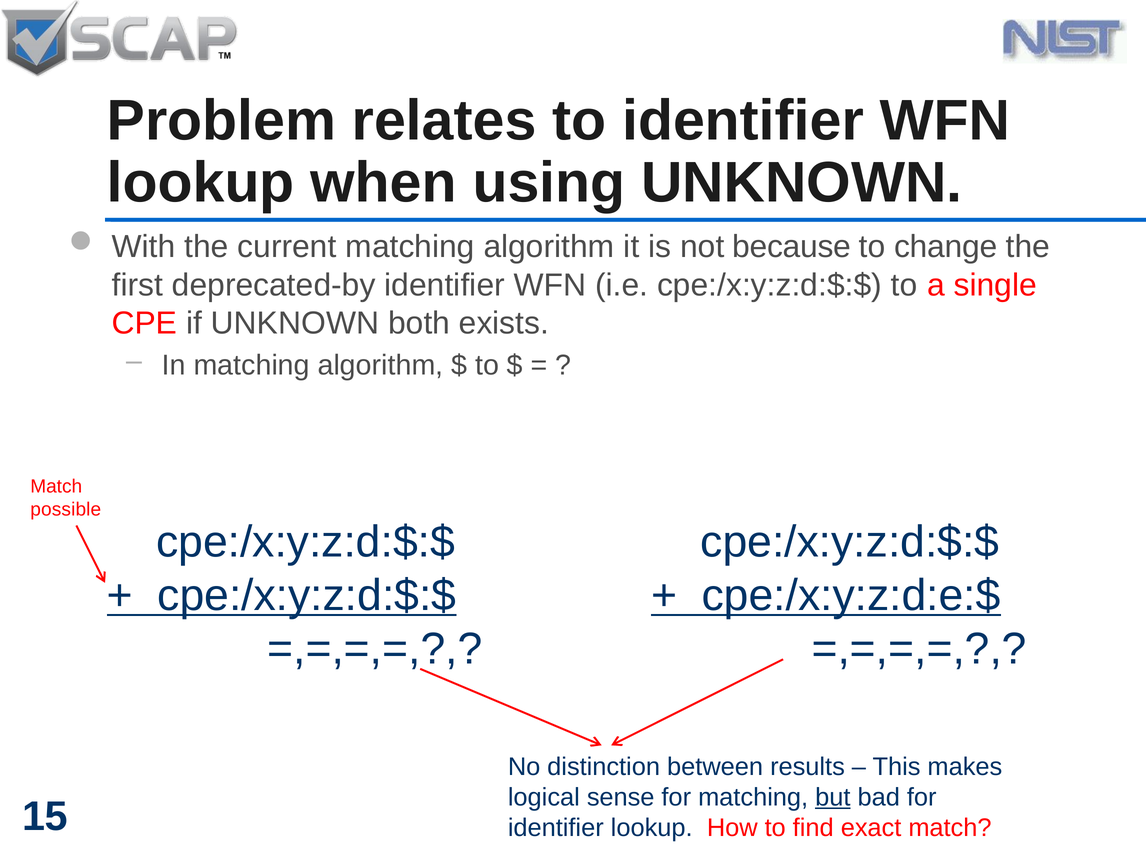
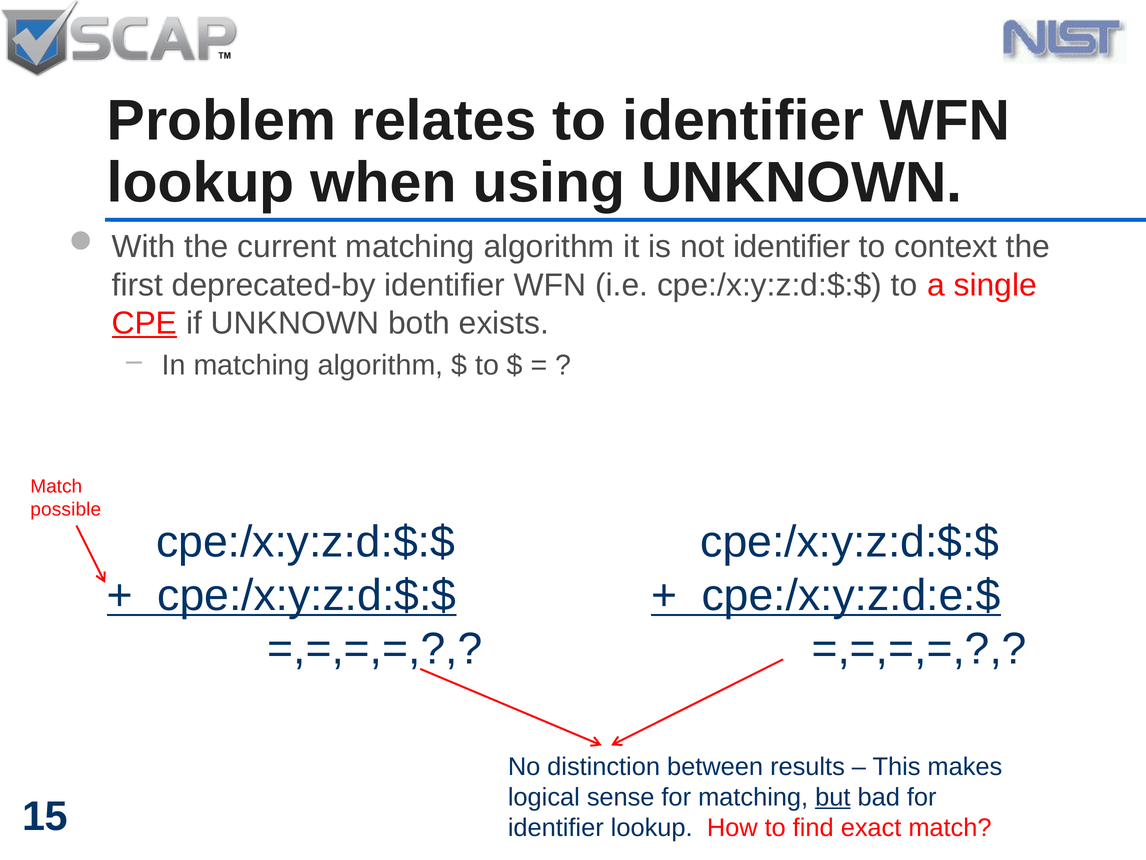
not because: because -> identifier
change: change -> context
CPE underline: none -> present
